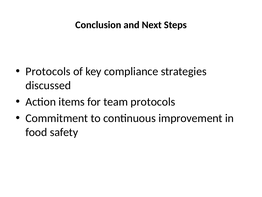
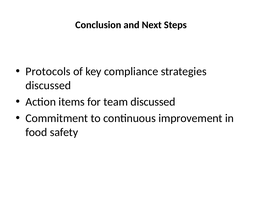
team protocols: protocols -> discussed
